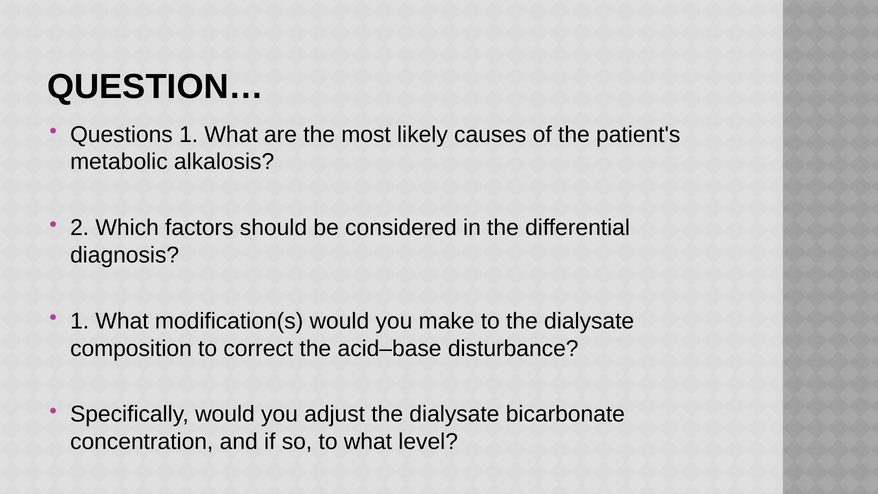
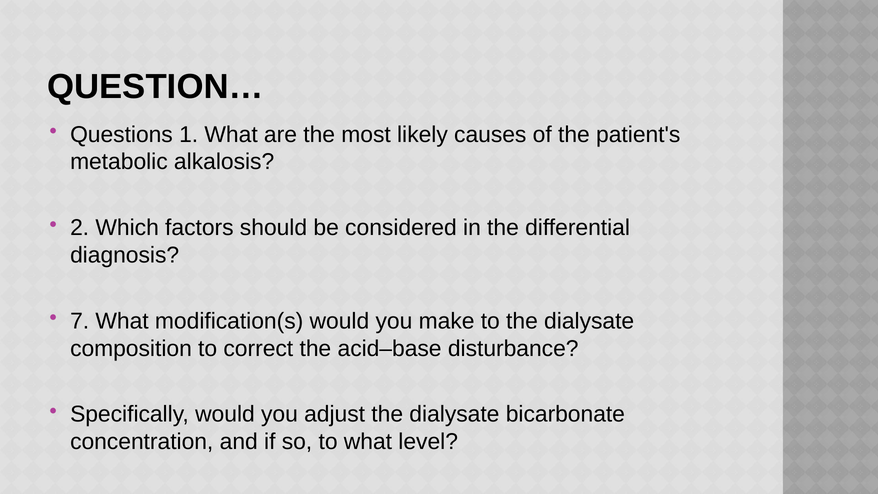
1 at (80, 321): 1 -> 7
